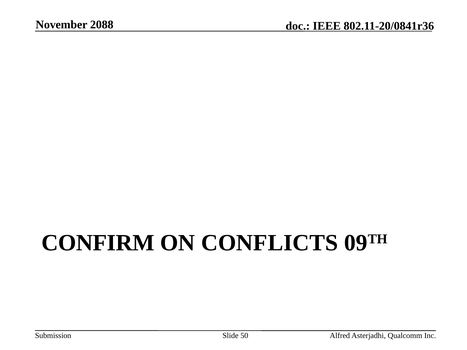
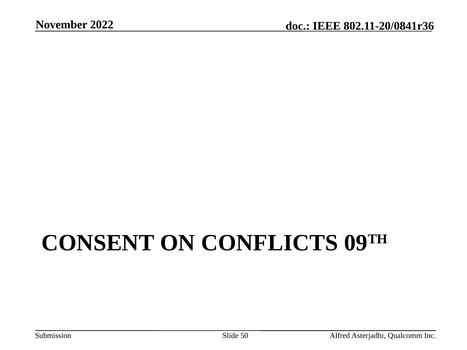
2088: 2088 -> 2022
CONFIRM: CONFIRM -> CONSENT
